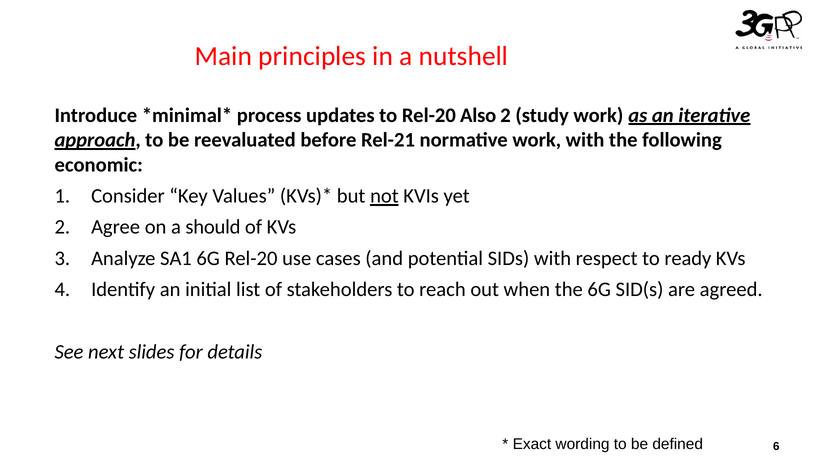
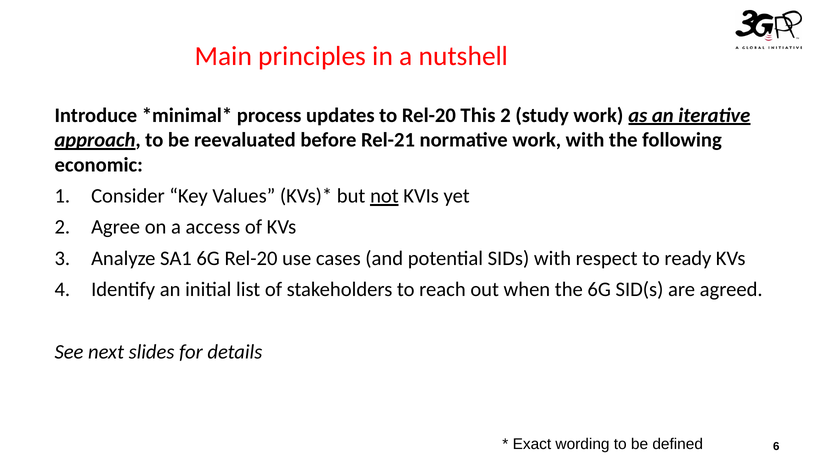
Also: Also -> This
should: should -> access
